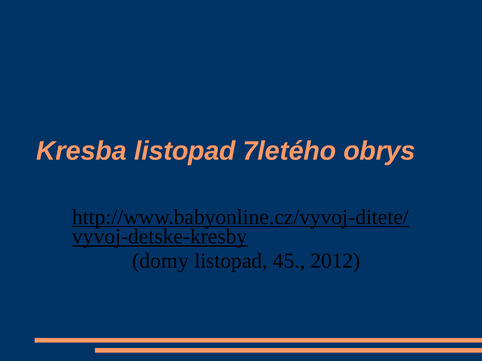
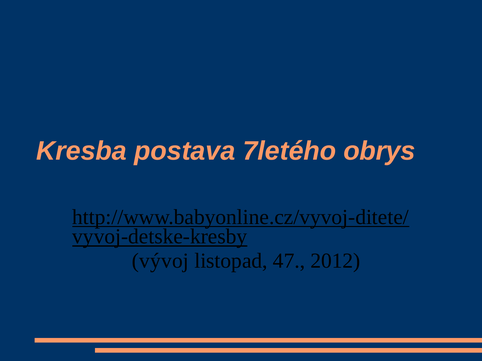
Kresba listopad: listopad -> postava
domy: domy -> vývoj
45: 45 -> 47
